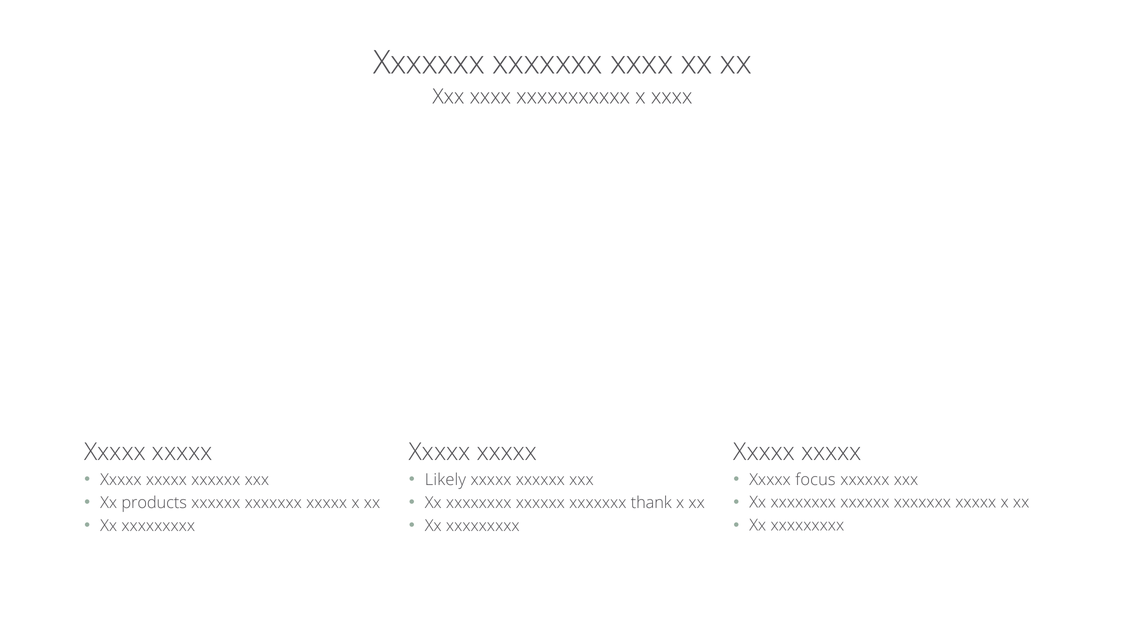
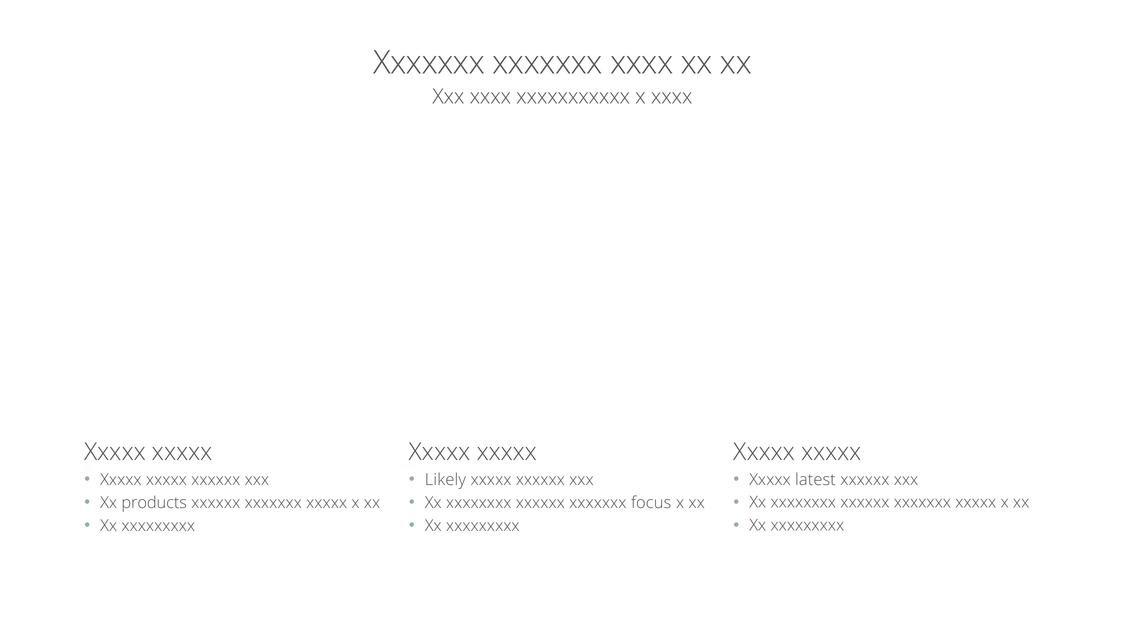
focus: focus -> latest
thank: thank -> focus
